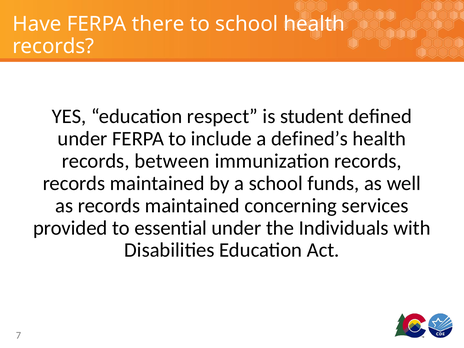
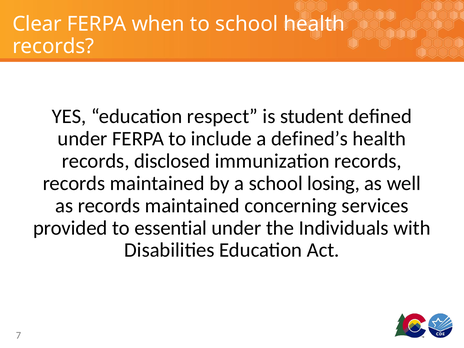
Have: Have -> Clear
there: there -> when
between: between -> disclosed
funds: funds -> losing
